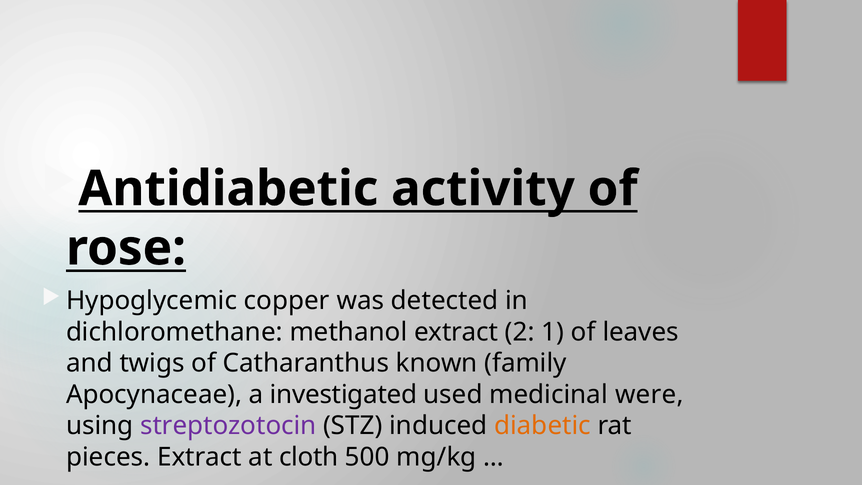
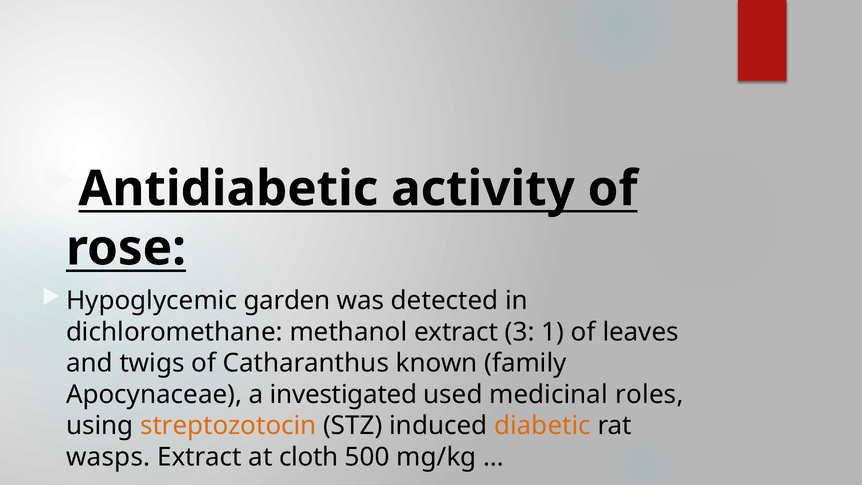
copper: copper -> garden
2: 2 -> 3
were: were -> roles
streptozotocin colour: purple -> orange
pieces: pieces -> wasps
